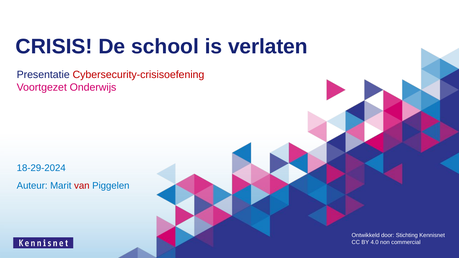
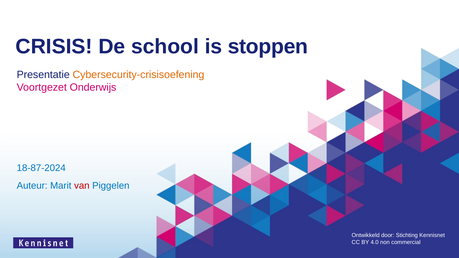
verlaten: verlaten -> stoppen
Cybersecurity-crisisoefening colour: red -> orange
18-29-2024: 18-29-2024 -> 18-87-2024
